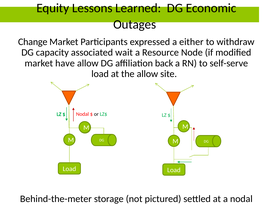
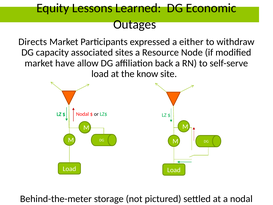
Change: Change -> Directs
wait: wait -> sites
the allow: allow -> know
